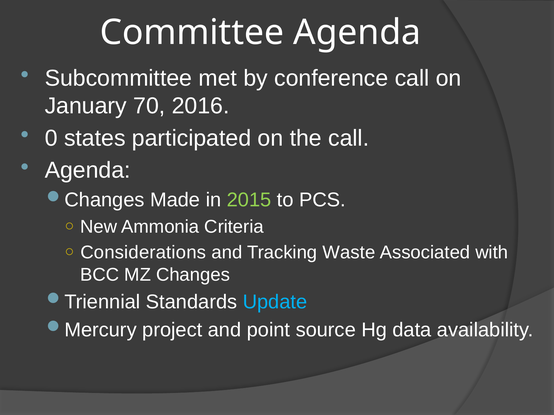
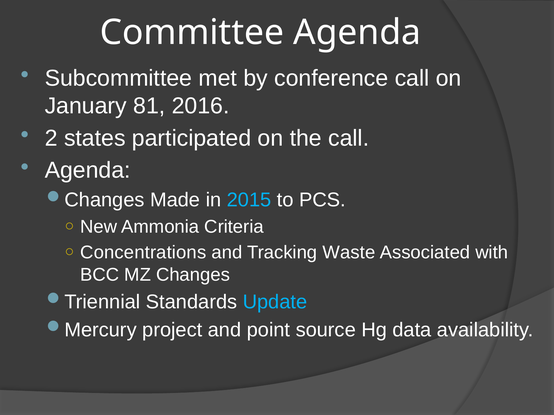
70: 70 -> 81
0: 0 -> 2
2015 colour: light green -> light blue
Considerations: Considerations -> Concentrations
